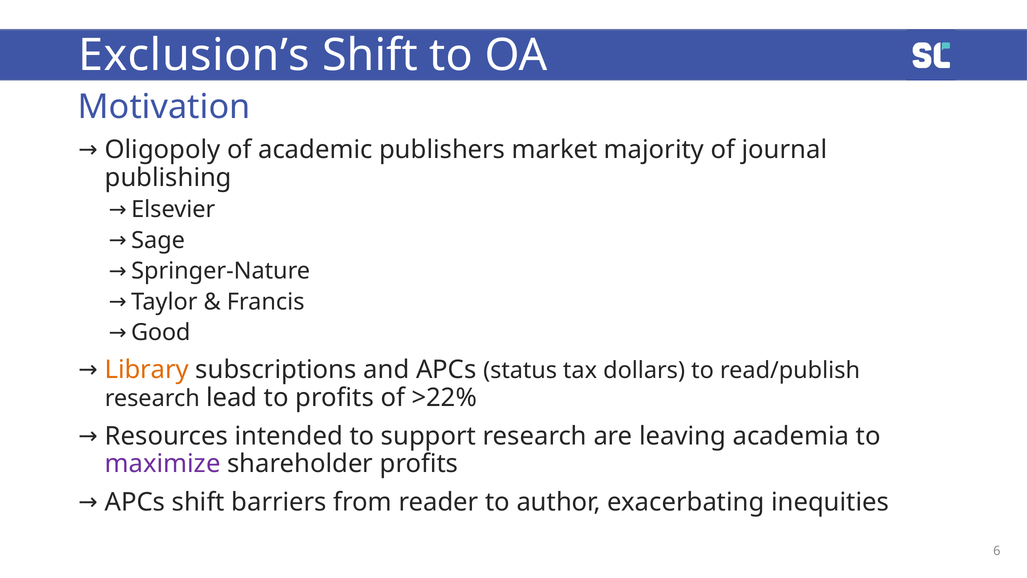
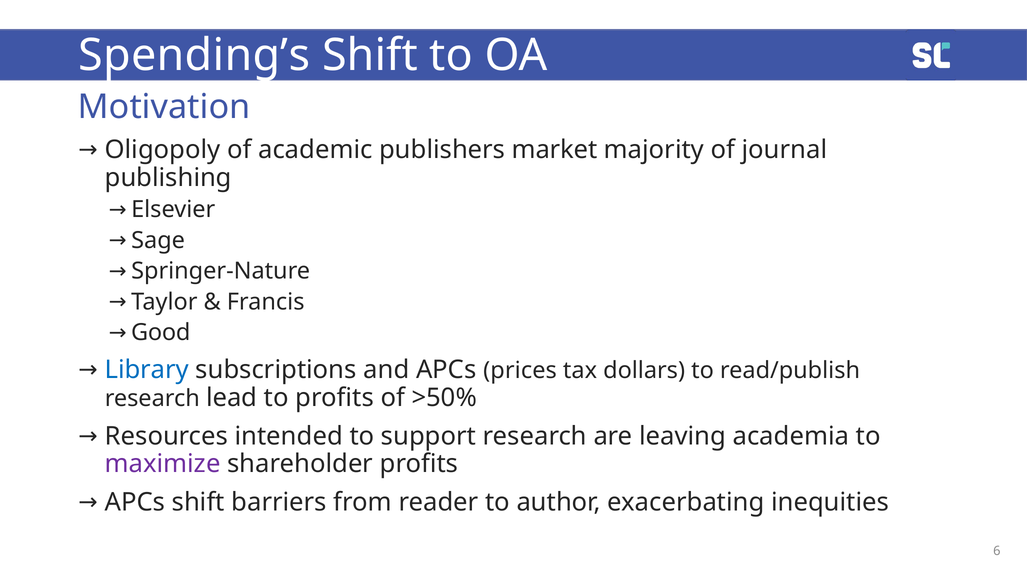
Exclusion’s: Exclusion’s -> Spending’s
Library colour: orange -> blue
status: status -> prices
>22%: >22% -> >50%
